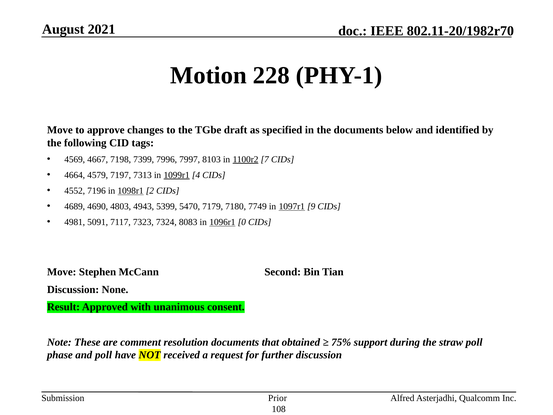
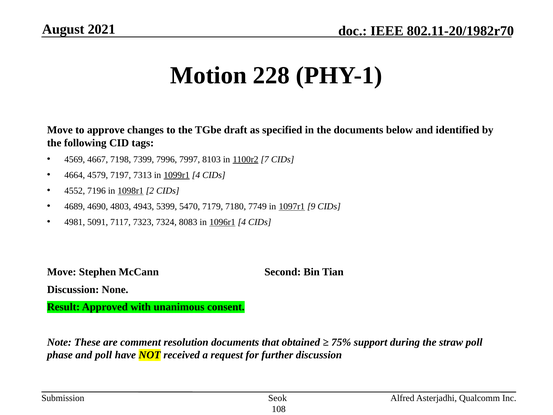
1096r1 0: 0 -> 4
Prior: Prior -> Seok
